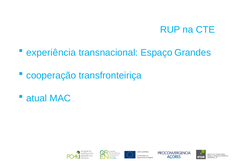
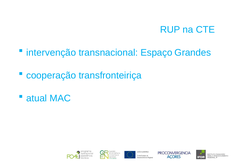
experiência: experiência -> intervenção
